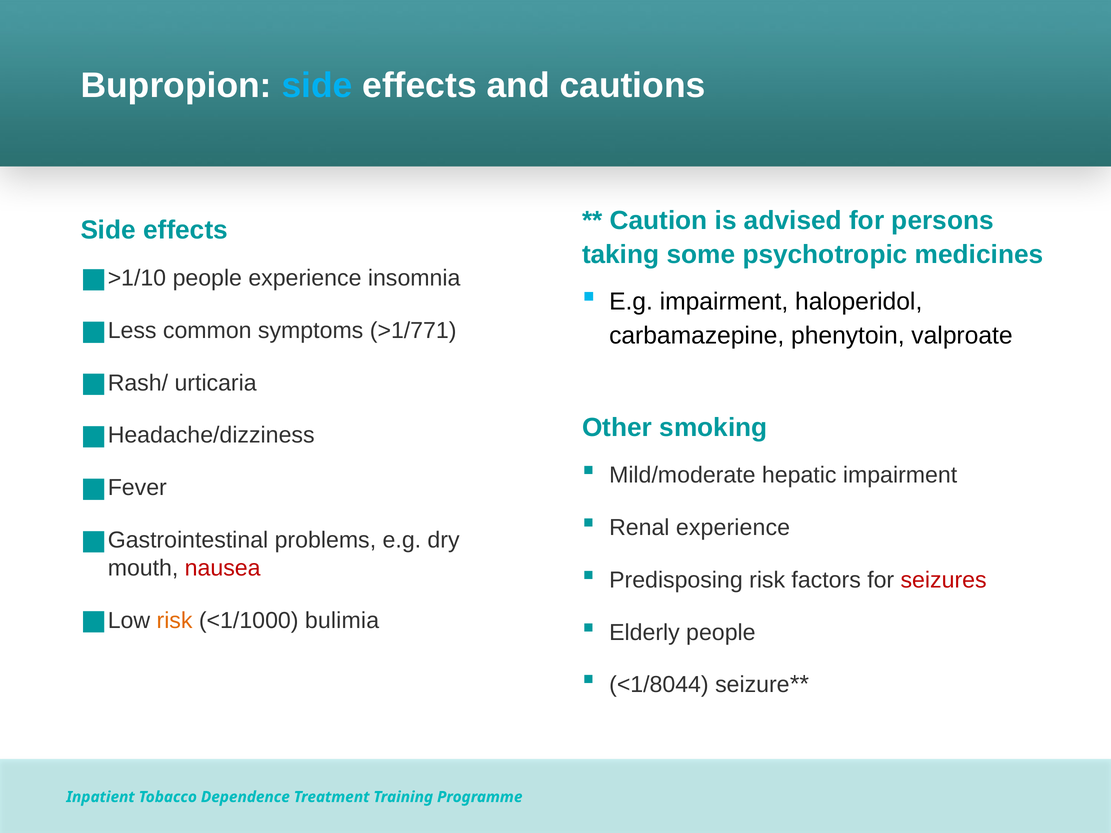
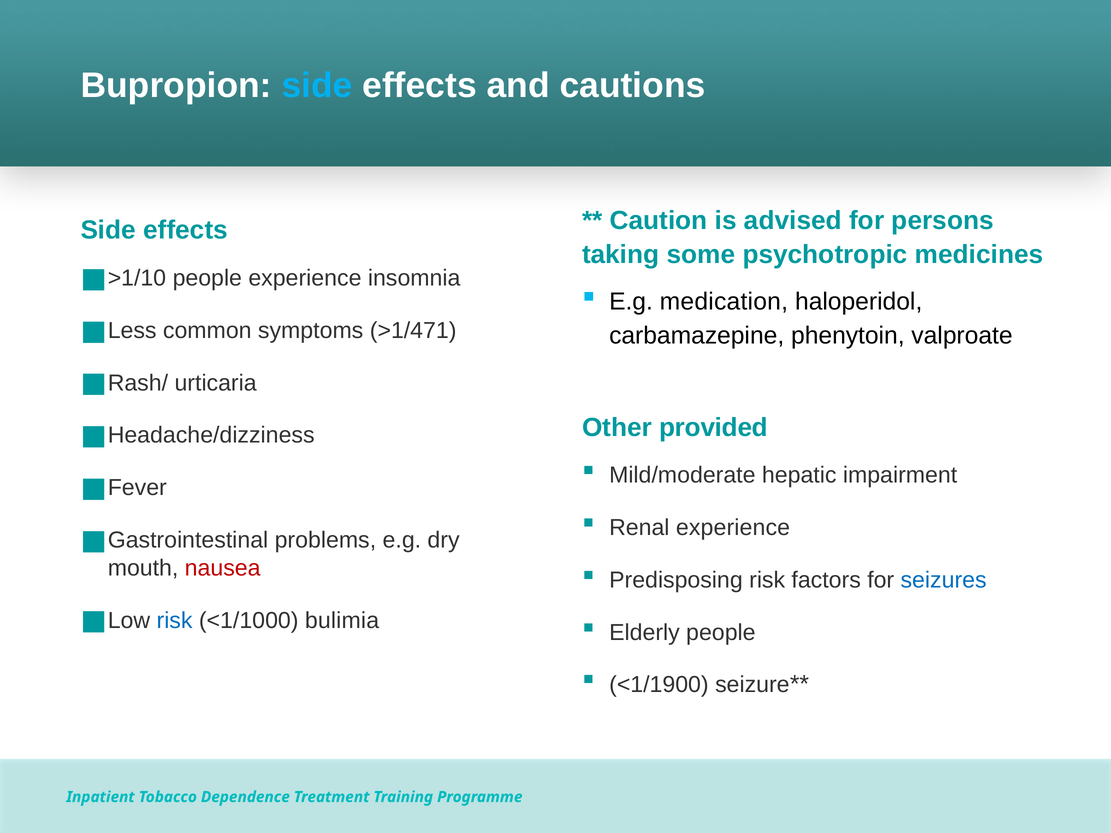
E.g impairment: impairment -> medication
>1/771: >1/771 -> >1/471
smoking: smoking -> provided
seizures colour: red -> blue
risk at (175, 621) colour: orange -> blue
<1/8044: <1/8044 -> <1/1900
